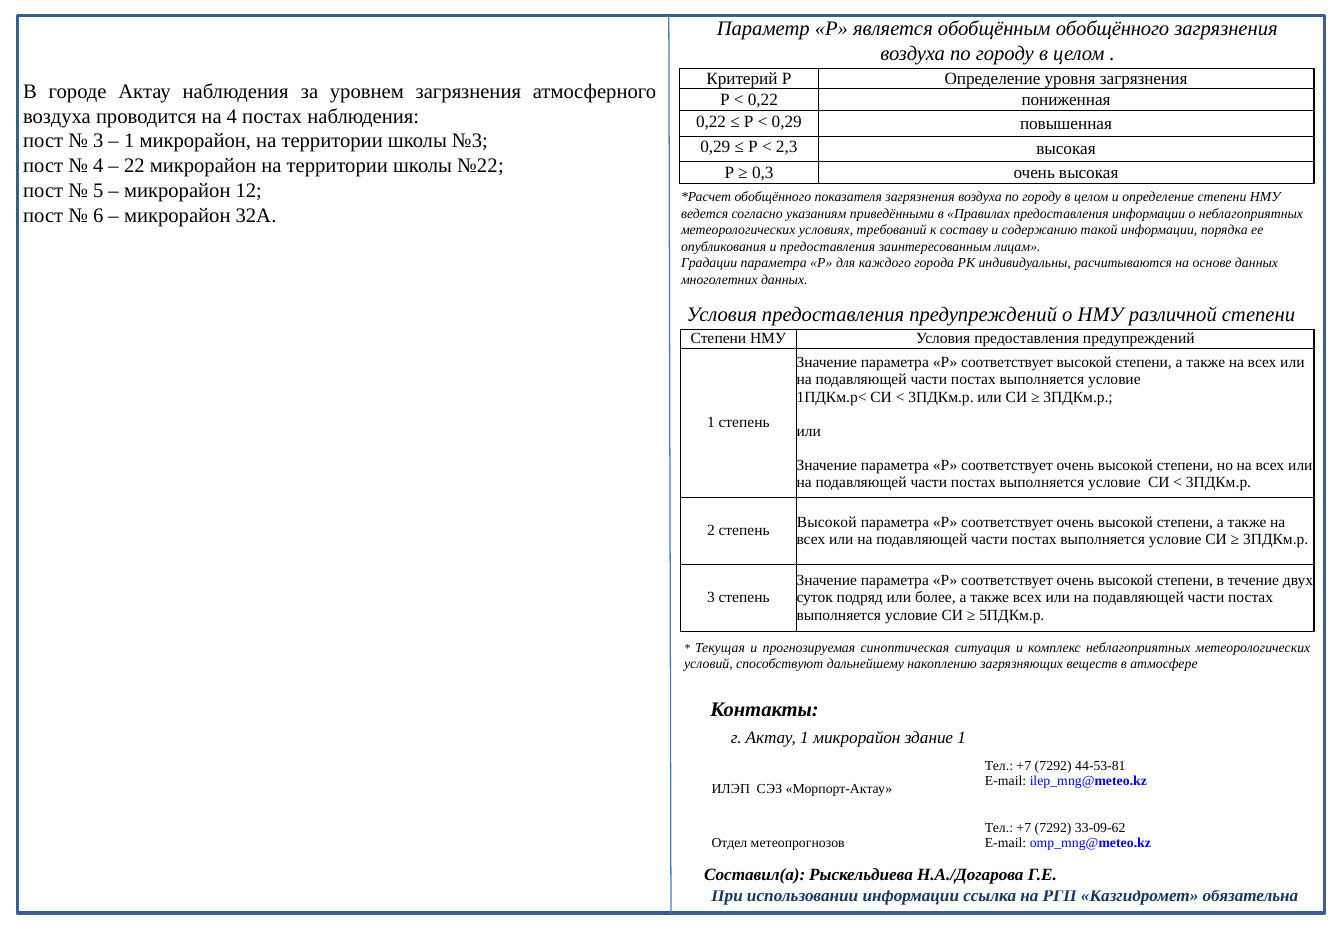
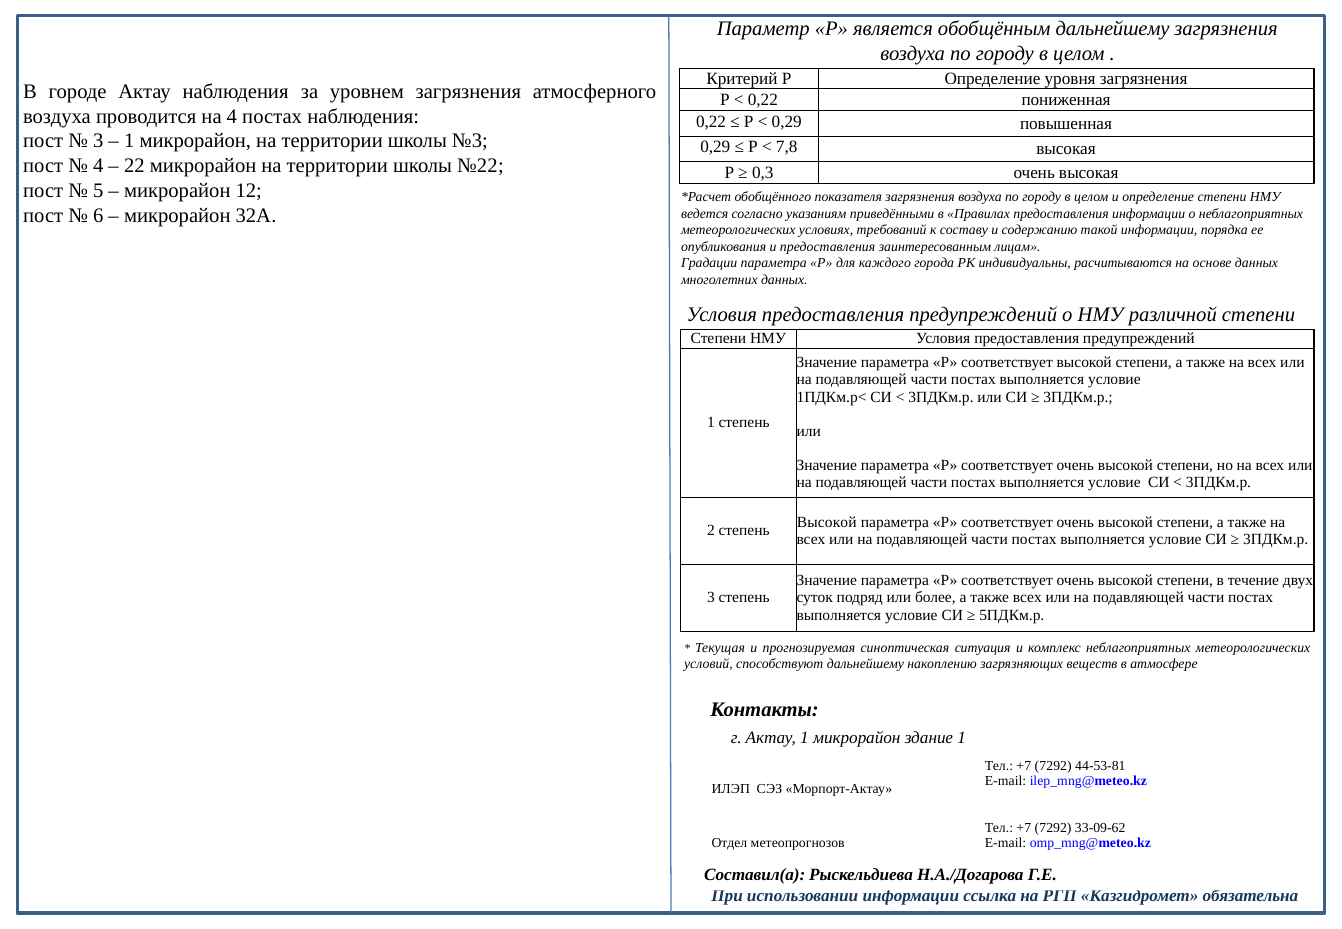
обобщённым обобщённого: обобщённого -> дальнейшему
2,3: 2,3 -> 7,8
